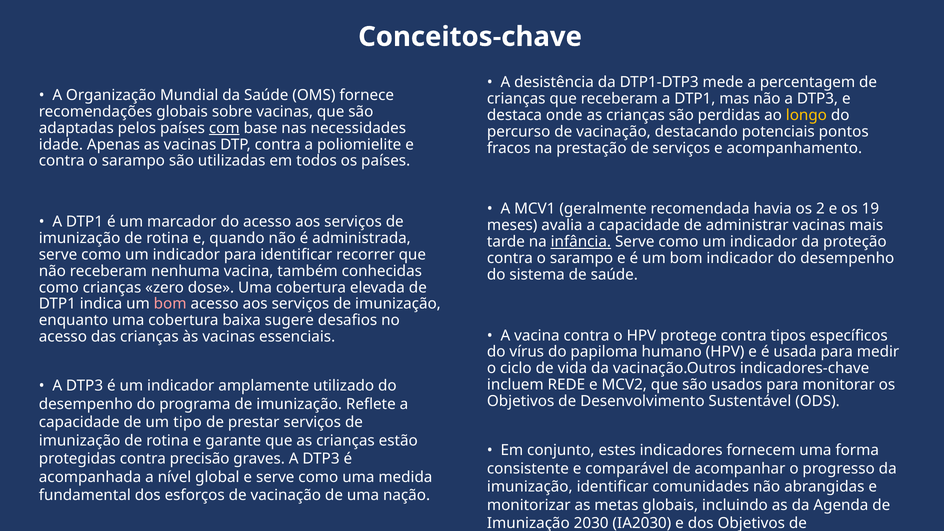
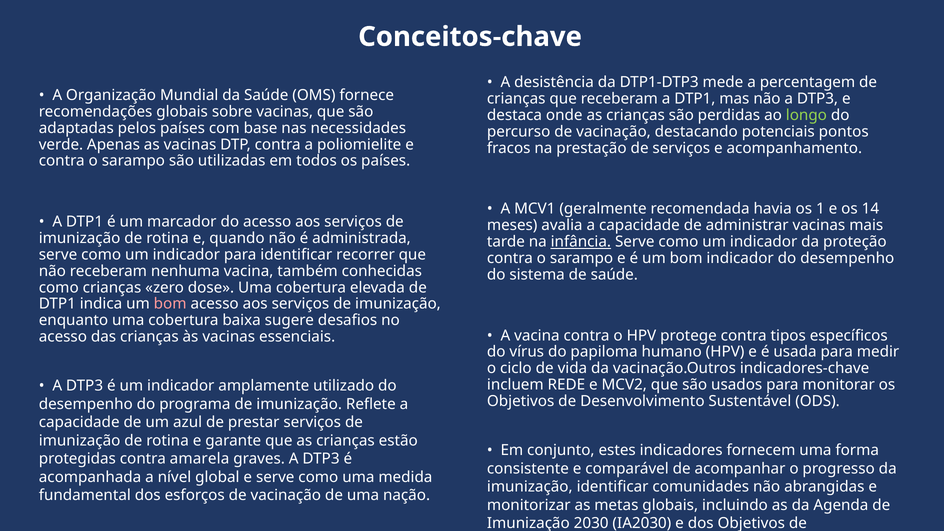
longo colour: yellow -> light green
com underline: present -> none
idade: idade -> verde
2: 2 -> 1
19: 19 -> 14
tipo: tipo -> azul
precisão: precisão -> amarela
